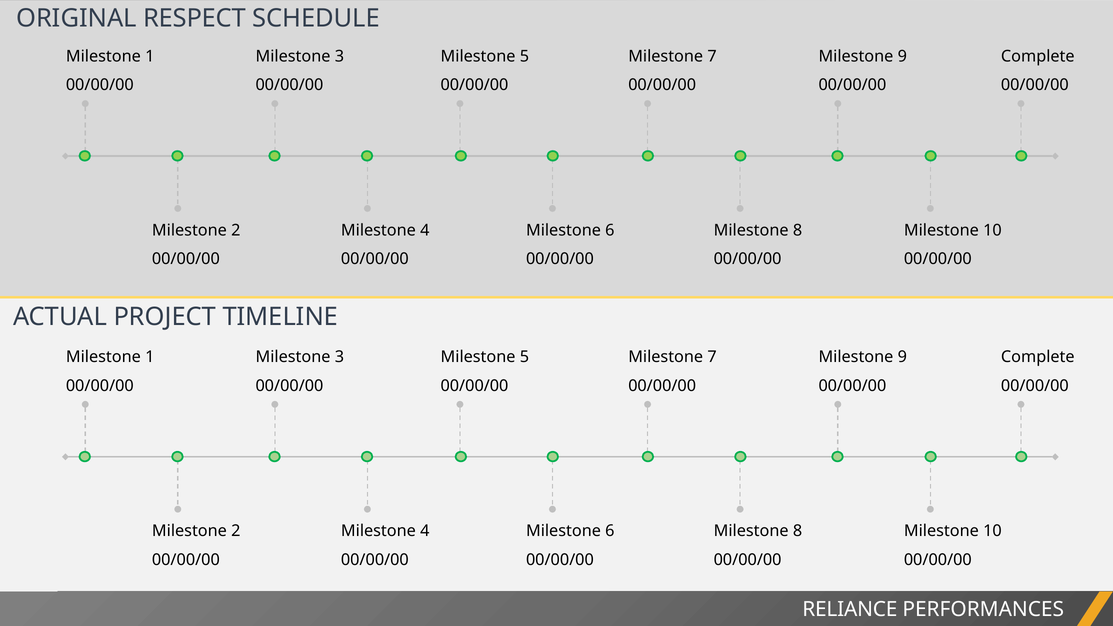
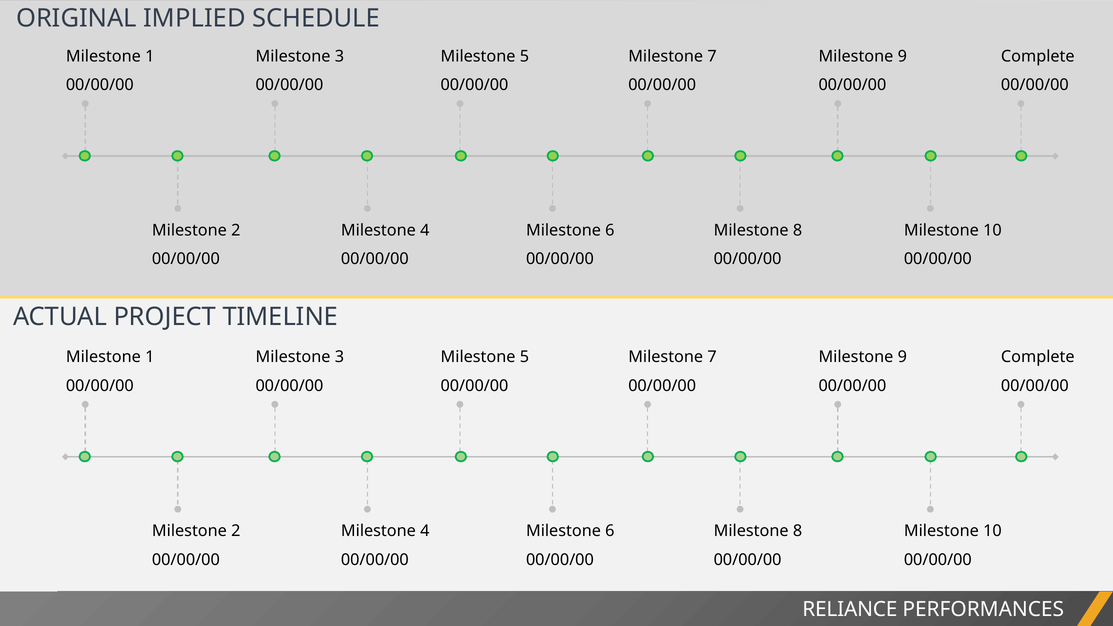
RESPECT: RESPECT -> IMPLIED
